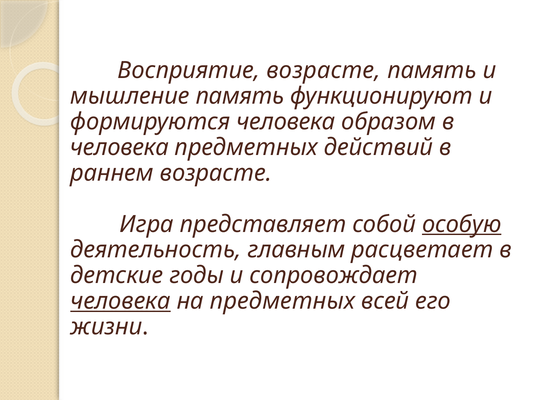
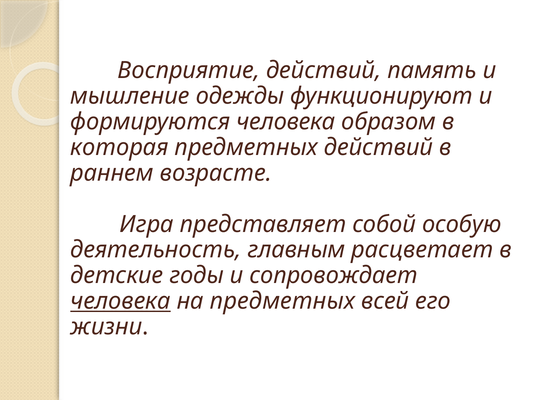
Восприятие возрасте: возрасте -> действий
мышление память: память -> одежды
человека at (120, 147): человека -> которая
особую underline: present -> none
